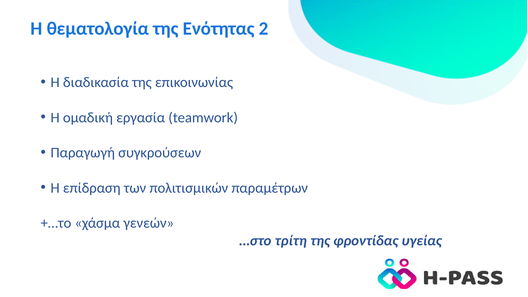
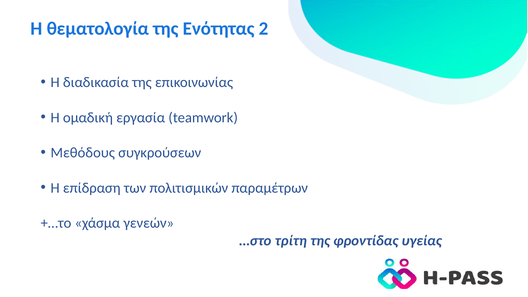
Παραγωγή: Παραγωγή -> Μεθόδους
